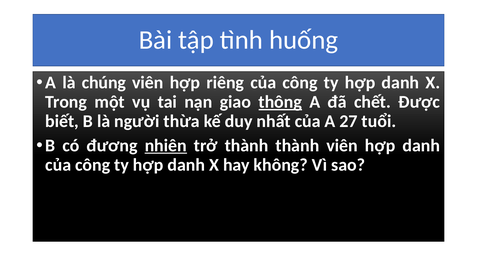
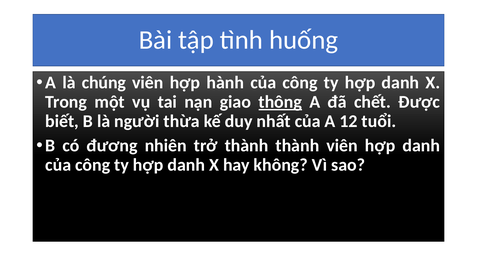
riêng: riêng -> hành
27: 27 -> 12
nhiên underline: present -> none
